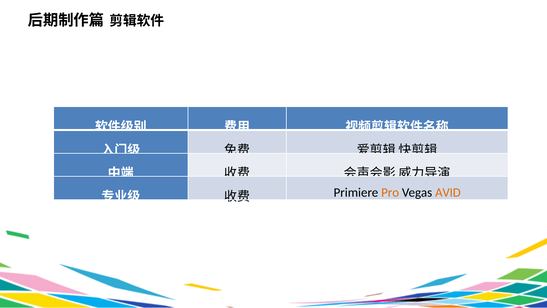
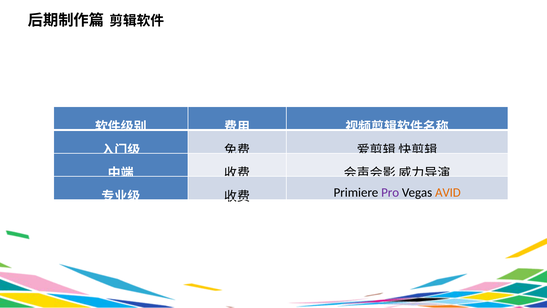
Pro colour: orange -> purple
